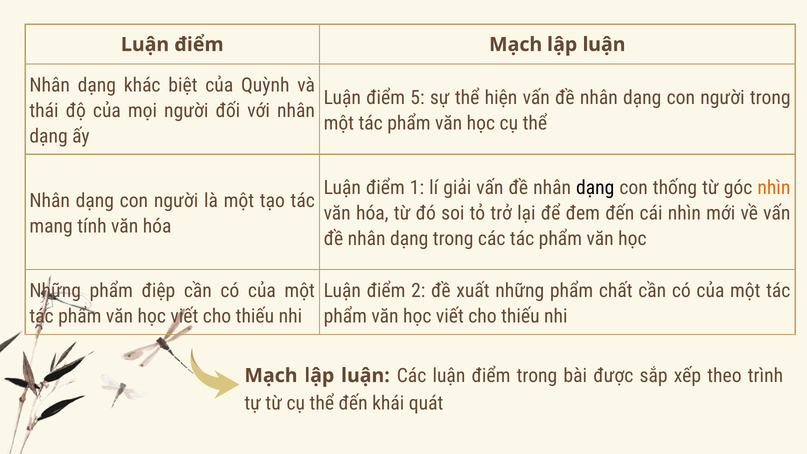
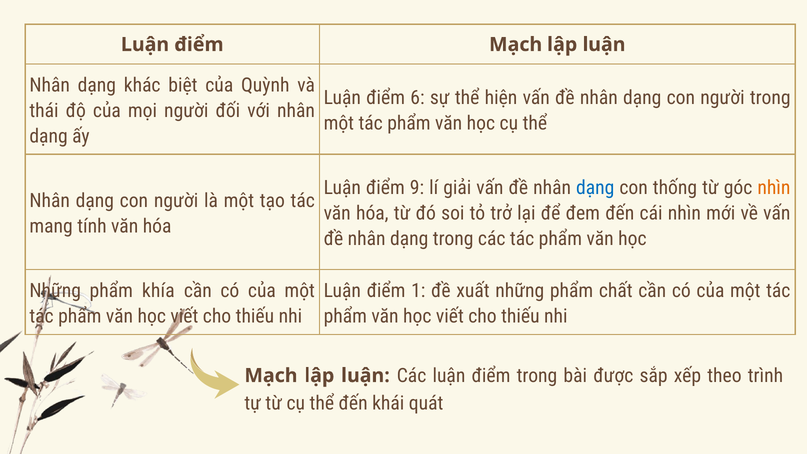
5: 5 -> 6
1: 1 -> 9
dạng at (595, 188) colour: black -> blue
điệp: điệp -> khía
2: 2 -> 1
